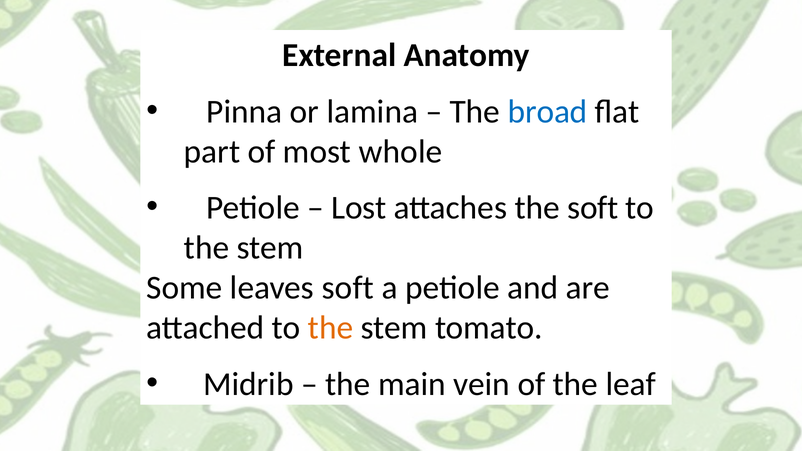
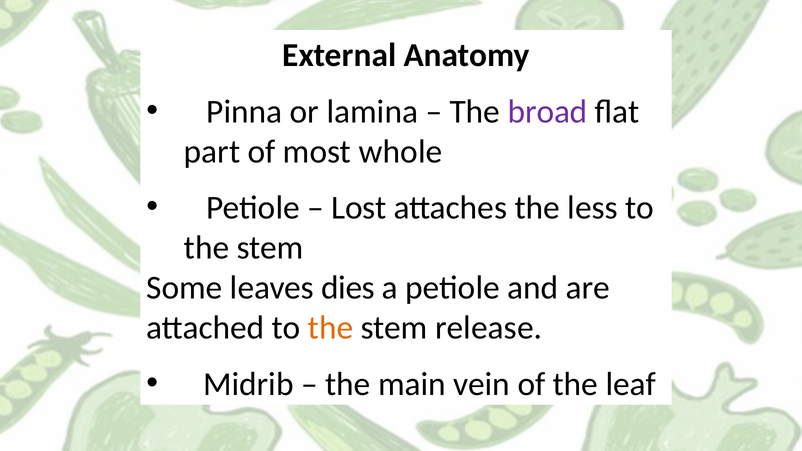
broad colour: blue -> purple
the soft: soft -> less
leaves soft: soft -> dies
tomato: tomato -> release
